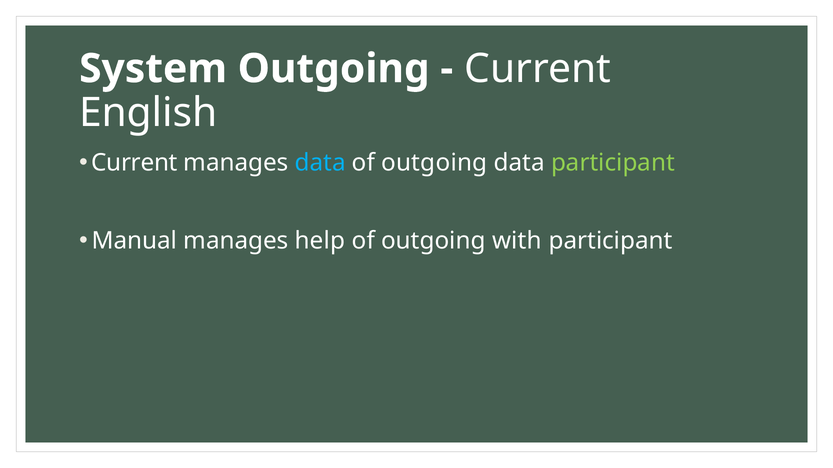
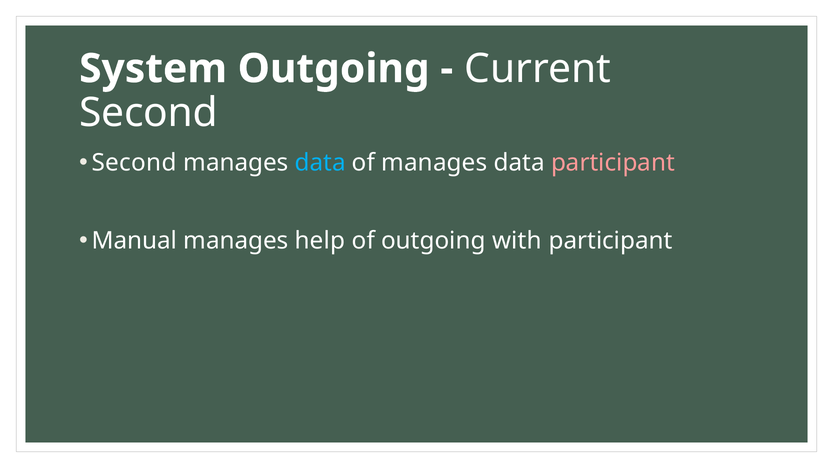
English at (148, 113): English -> Second
Current at (134, 163): Current -> Second
outgoing at (434, 163): outgoing -> manages
participant at (613, 163) colour: light green -> pink
